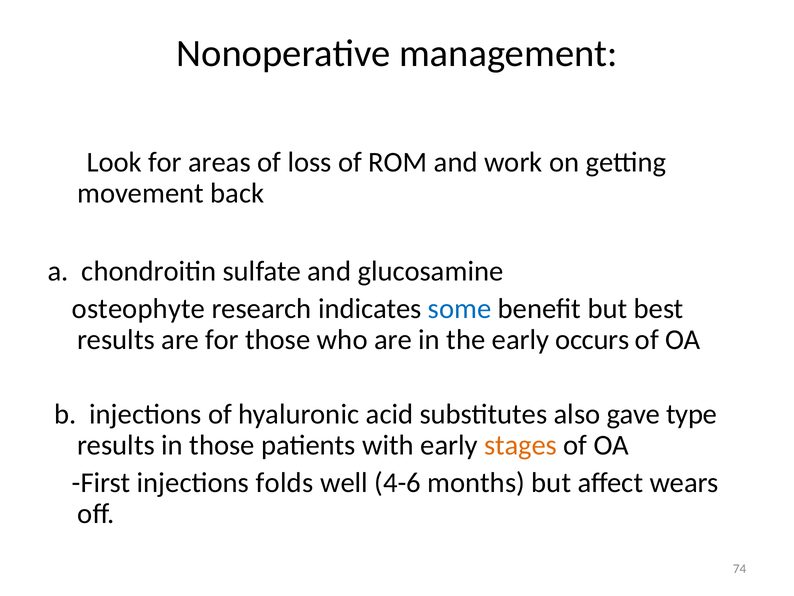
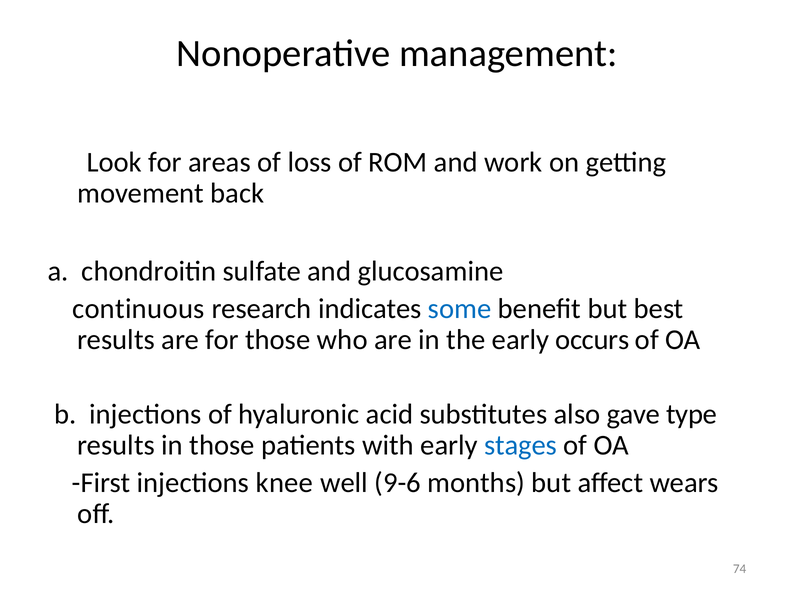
osteophyte: osteophyte -> continuous
stages colour: orange -> blue
folds: folds -> knee
4-6: 4-6 -> 9-6
